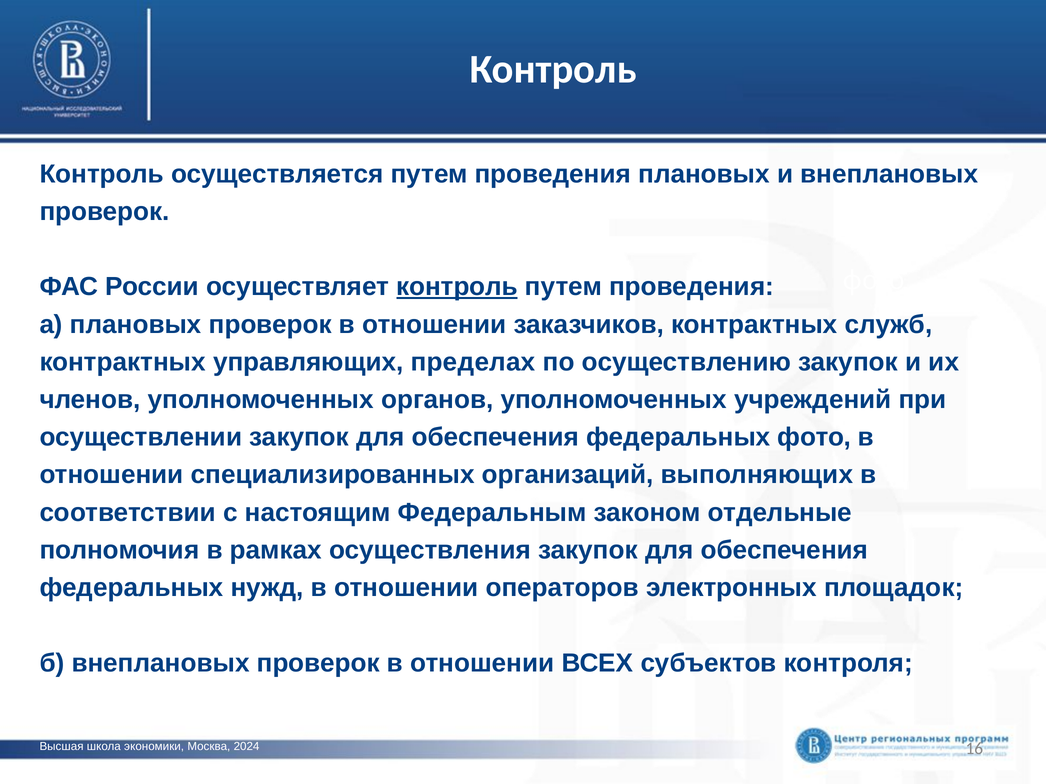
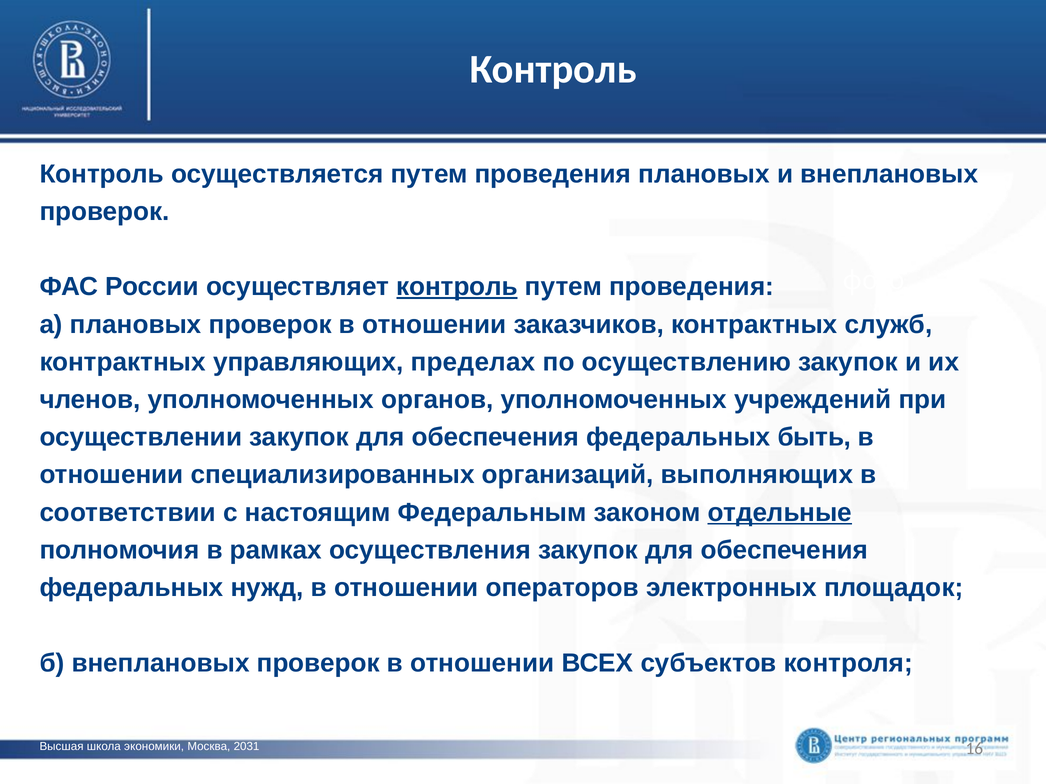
федеральных фото: фото -> быть
отдельные underline: none -> present
2024: 2024 -> 2031
